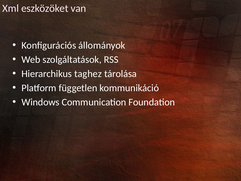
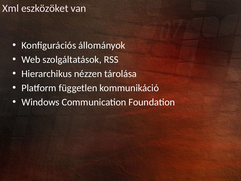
taghez: taghez -> nézzen
